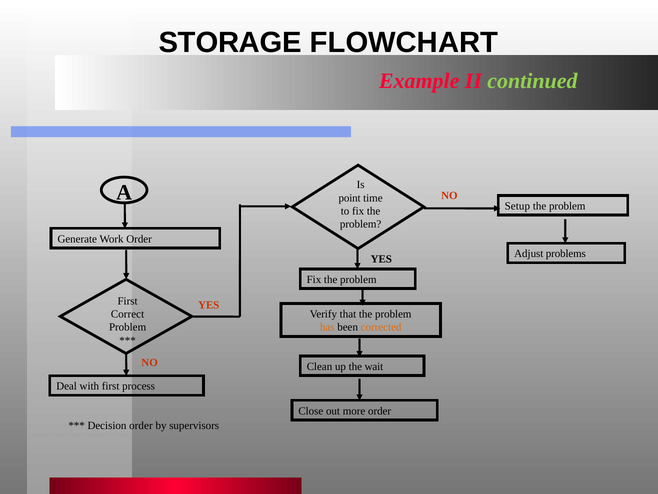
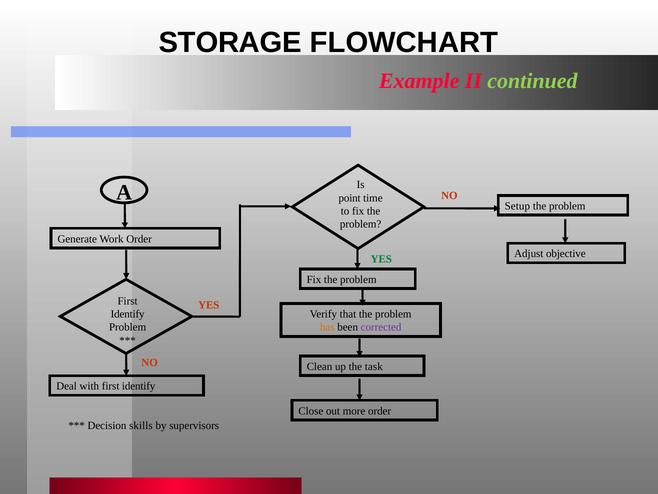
problems: problems -> objective
YES at (381, 259) colour: black -> green
Correct at (128, 314): Correct -> Identify
corrected colour: orange -> purple
wait: wait -> task
with first process: process -> identify
Decision order: order -> skills
